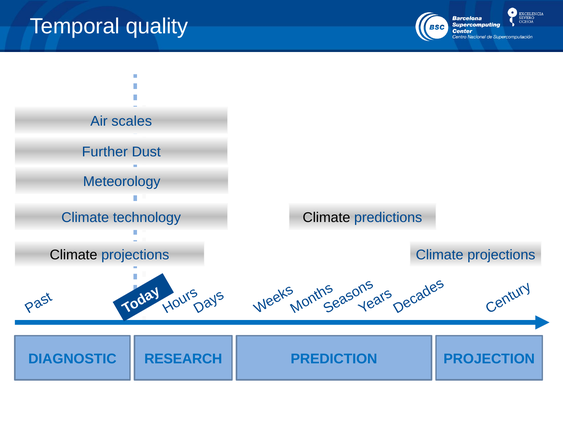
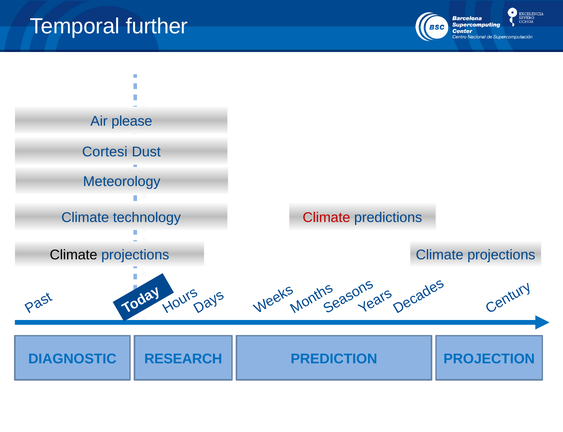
quality: quality -> further
scales: scales -> please
Further: Further -> Cortesi
Climate at (326, 218) colour: black -> red
